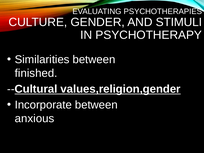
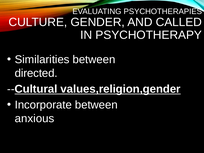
STIMULI: STIMULI -> CALLED
finished: finished -> directed
